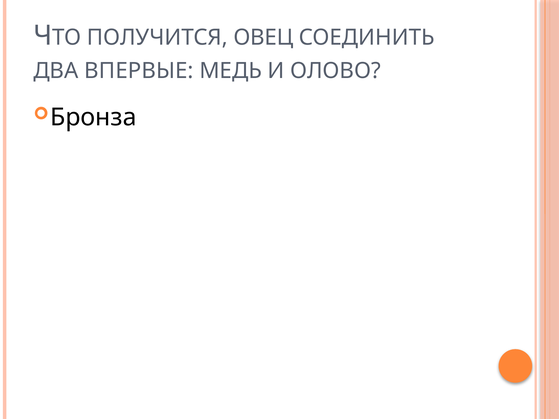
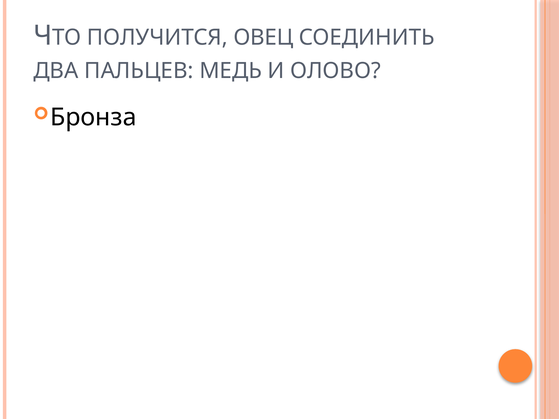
ВПЕРВЫЕ: ВПЕРВЫЕ -> ПАЛЬЦЕВ
